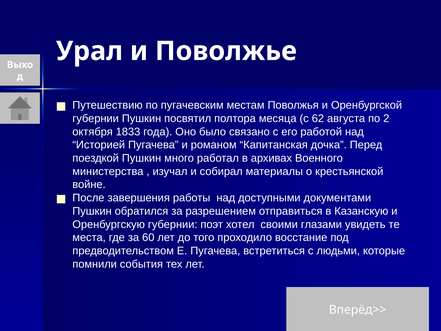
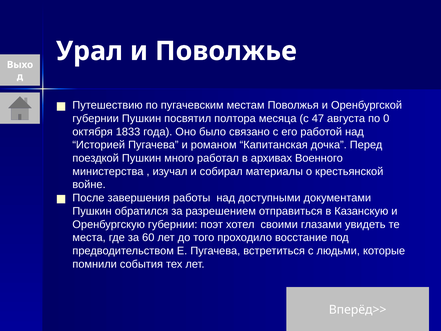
62: 62 -> 47
2: 2 -> 0
